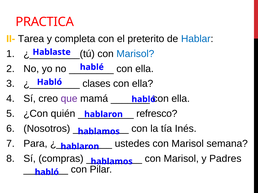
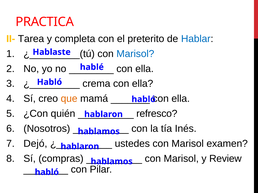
clases: clases -> crema
que colour: purple -> orange
Para: Para -> Dejó
semana: semana -> examen
Padres: Padres -> Review
